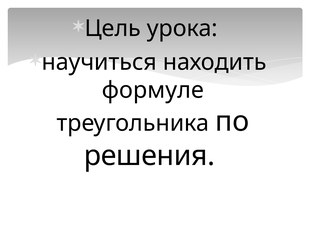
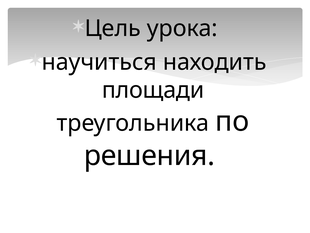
формуле: формуле -> площади
